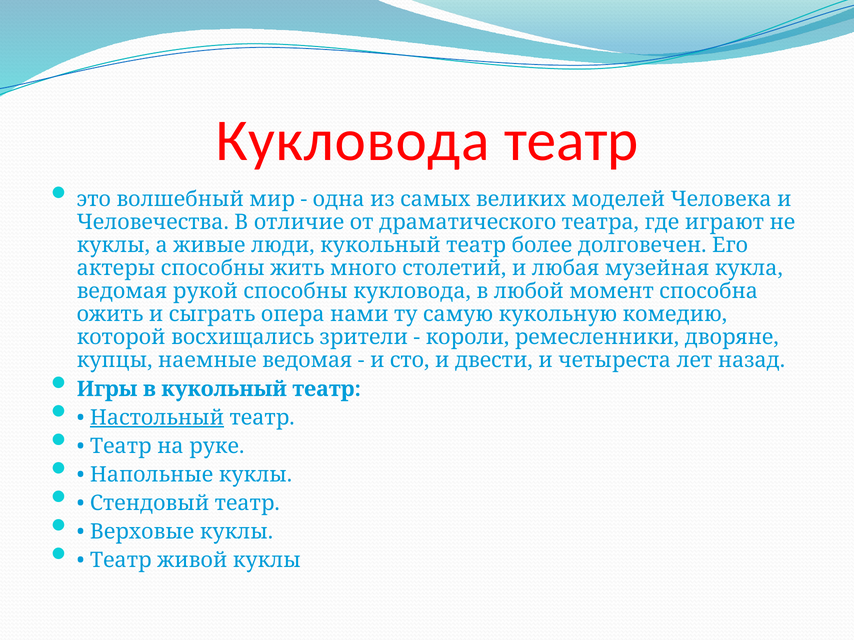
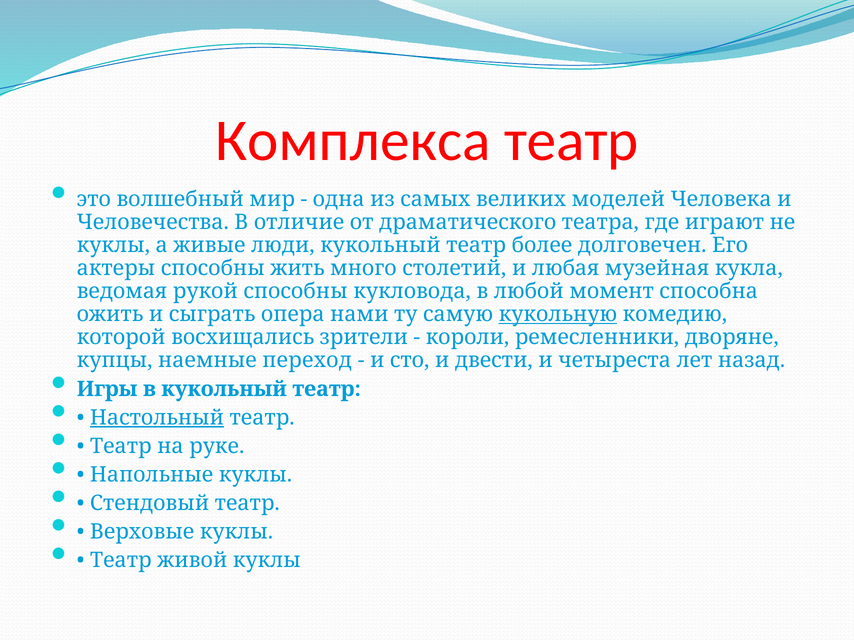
Кукловода at (353, 141): Кукловода -> Комплекса
кукольную underline: none -> present
наемные ведомая: ведомая -> переход
